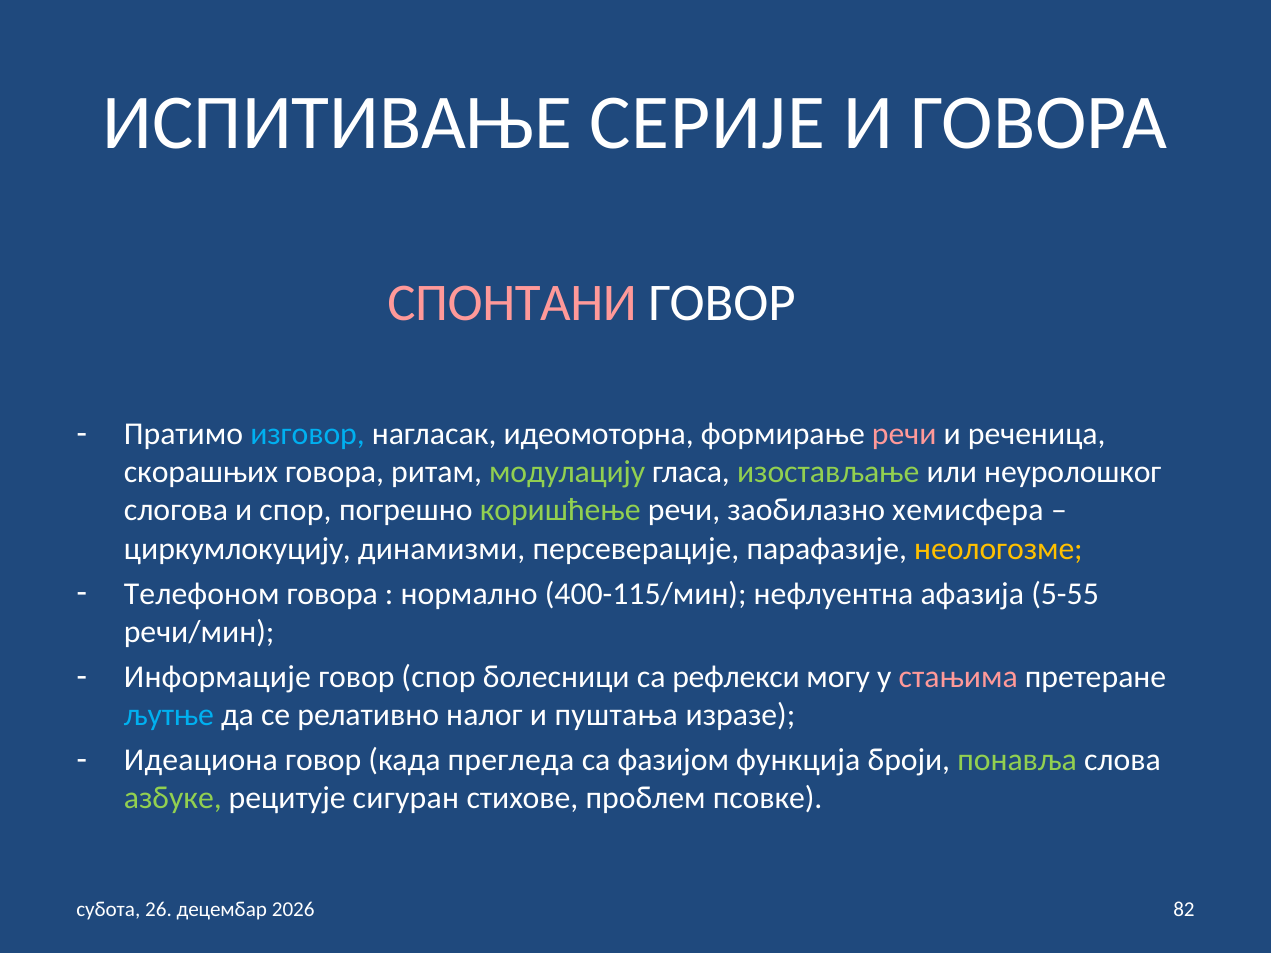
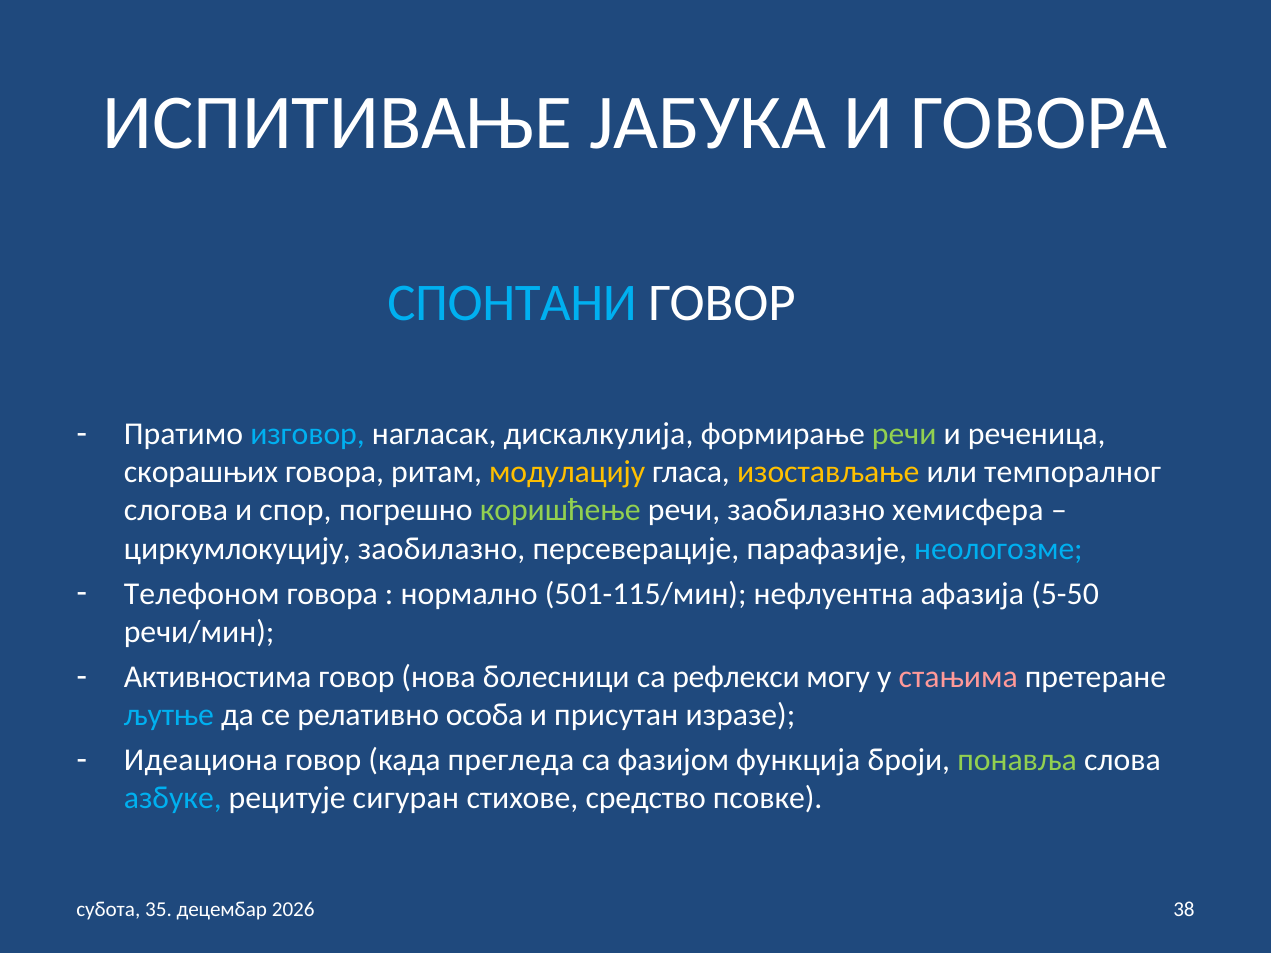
СЕРИЈЕ: СЕРИЈЕ -> ЈАБУКА
СПОНТАНИ colour: pink -> light blue
идеомоторна: идеомоторна -> дискалкулија
речи at (904, 434) colour: pink -> light green
модулацију colour: light green -> yellow
изостављање colour: light green -> yellow
неуролошког: неуролошког -> темпоралног
циркумлокуцију динамизми: динамизми -> заобилазно
неологозме colour: yellow -> light blue
400-115/мин: 400-115/мин -> 501-115/мин
5-55: 5-55 -> 5-50
Информације: Информације -> Активностима
говор спор: спор -> нова
налог: налог -> особа
пуштања: пуштања -> присутан
азбуке colour: light green -> light blue
проблем: проблем -> средство
26: 26 -> 35
82: 82 -> 38
